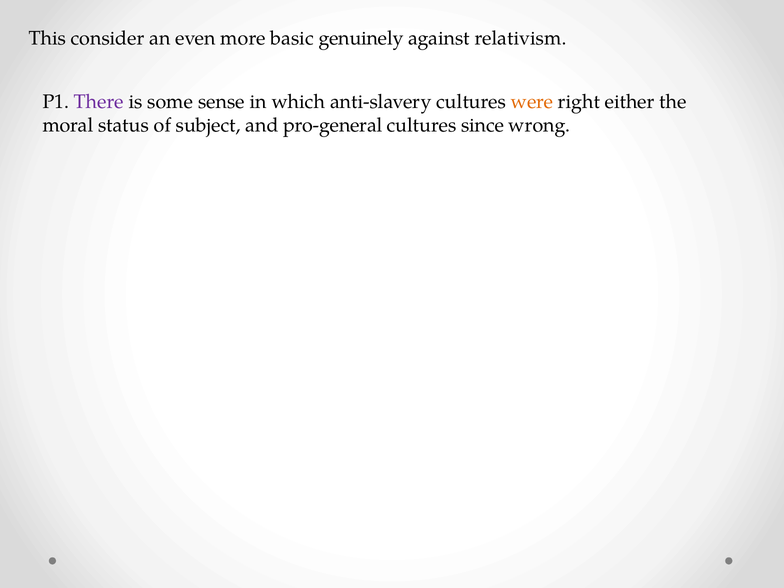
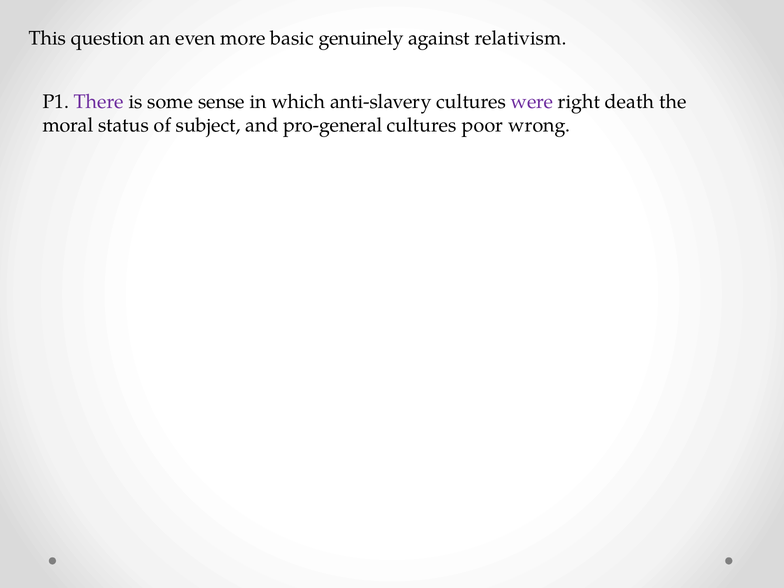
consider: consider -> question
were colour: orange -> purple
either: either -> death
since: since -> poor
